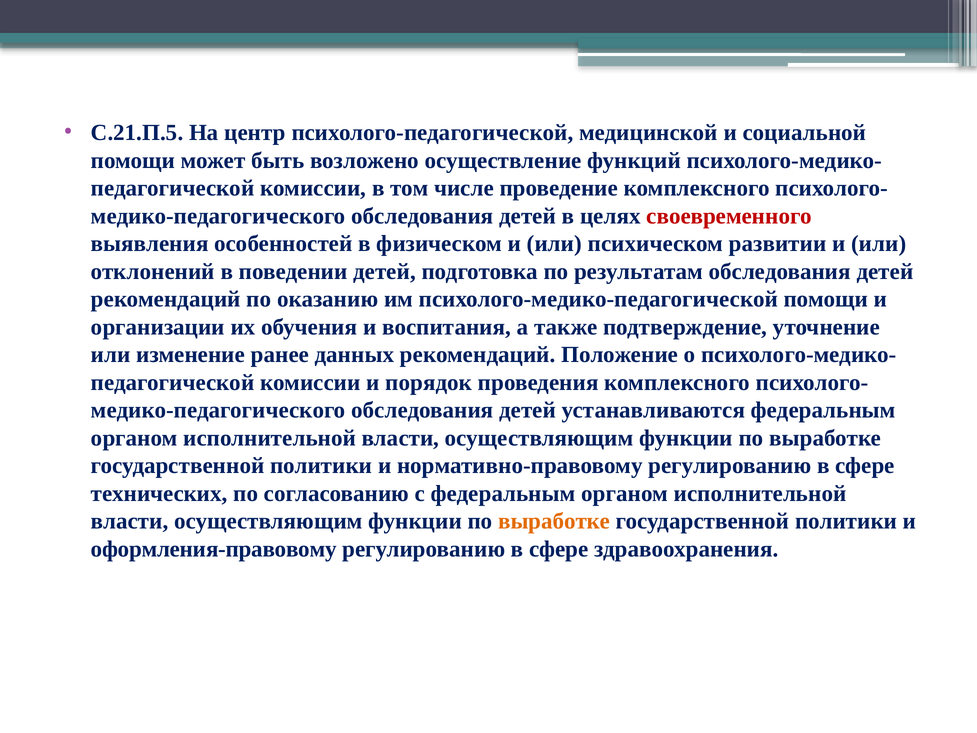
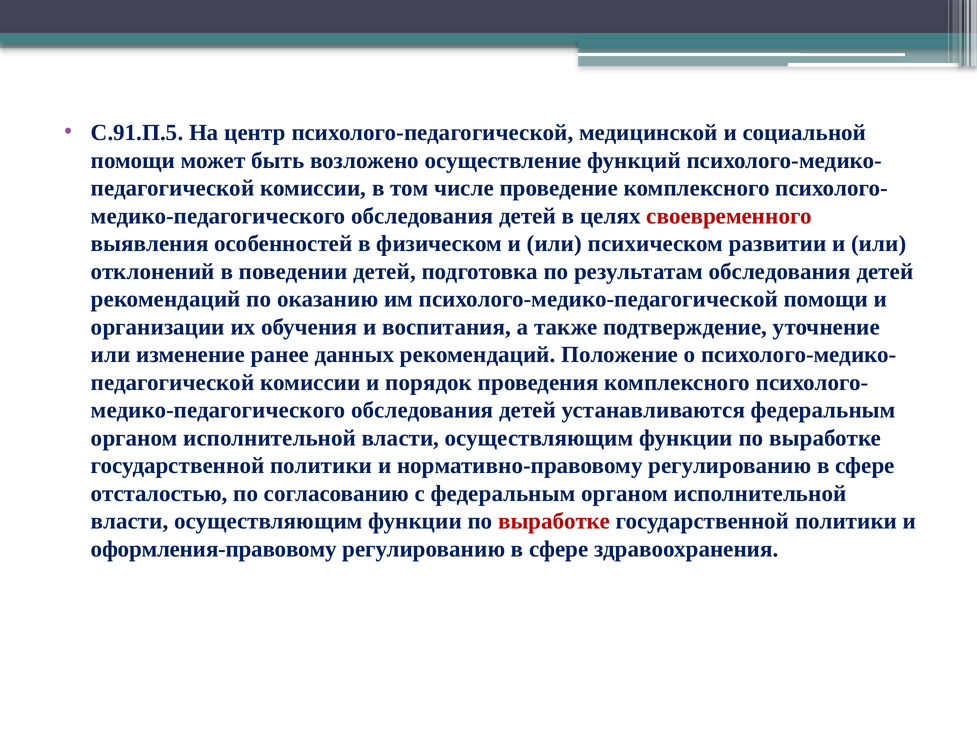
С.21.П.5: С.21.П.5 -> С.91.П.5
технических: технических -> отсталостью
выработке at (554, 521) colour: orange -> red
